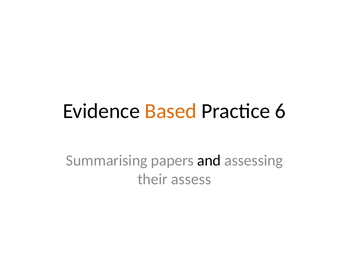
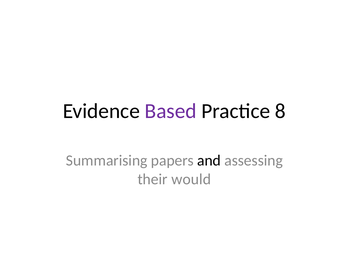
Based colour: orange -> purple
6: 6 -> 8
assess: assess -> would
